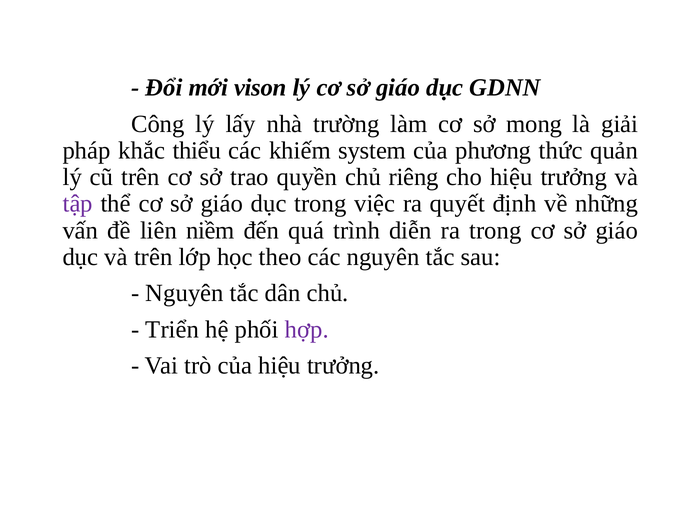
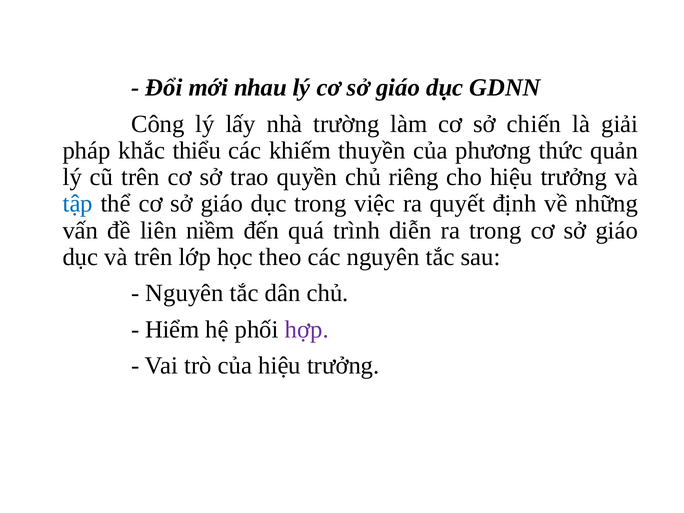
vison: vison -> nhau
mong: mong -> chiến
system: system -> thuyền
tập colour: purple -> blue
Triển: Triển -> Hiểm
